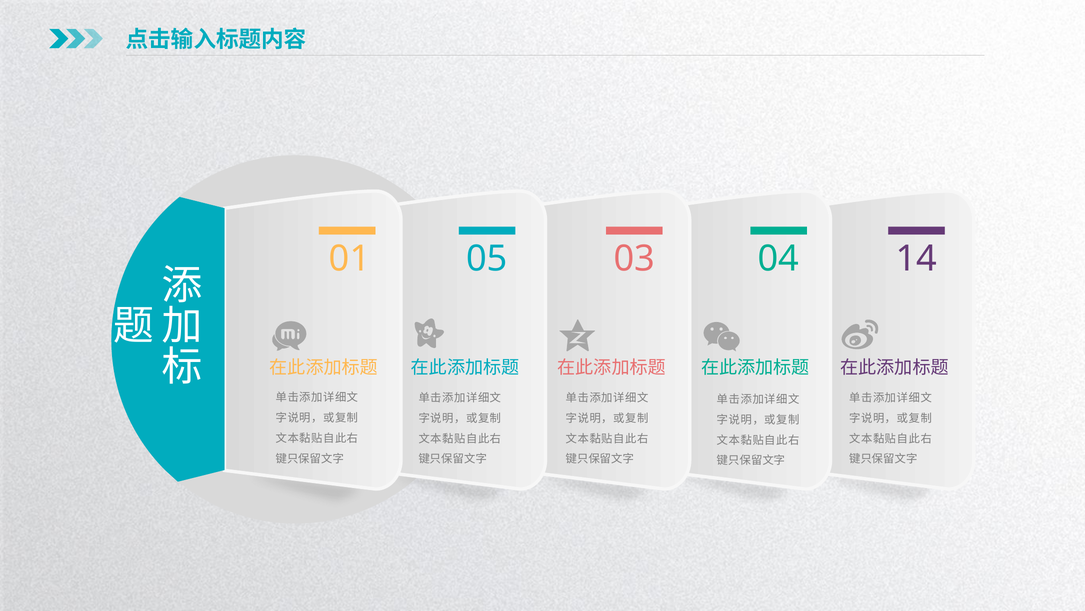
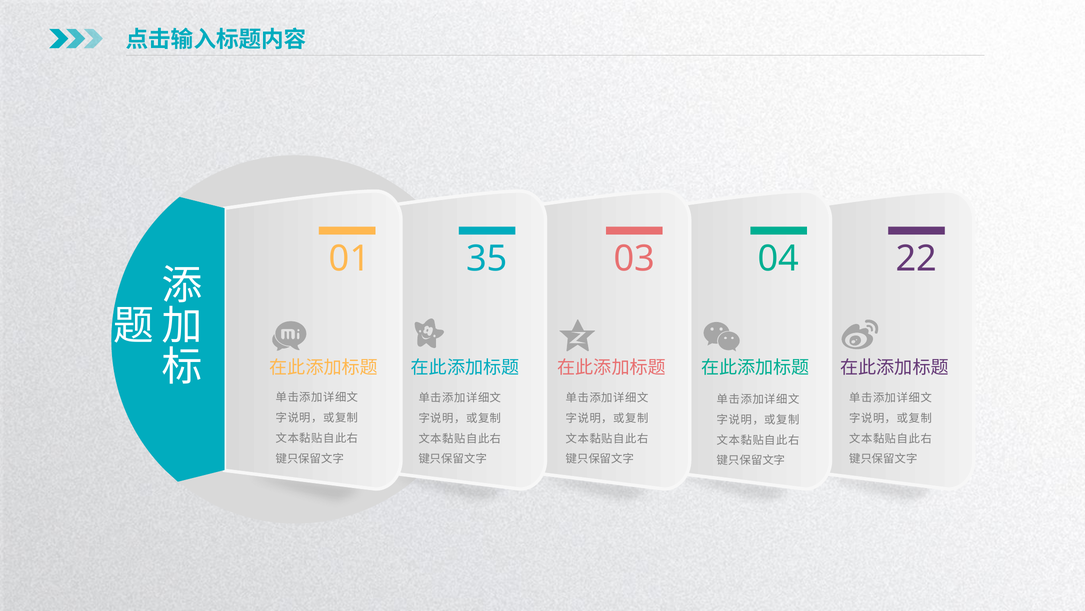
05: 05 -> 35
14: 14 -> 22
